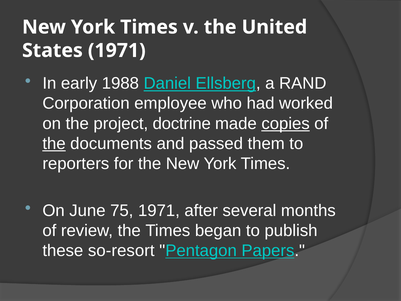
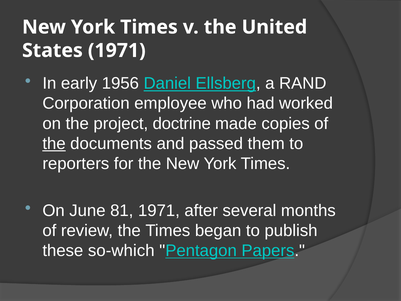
1988: 1988 -> 1956
copies underline: present -> none
75: 75 -> 81
so-resort: so-resort -> so-which
